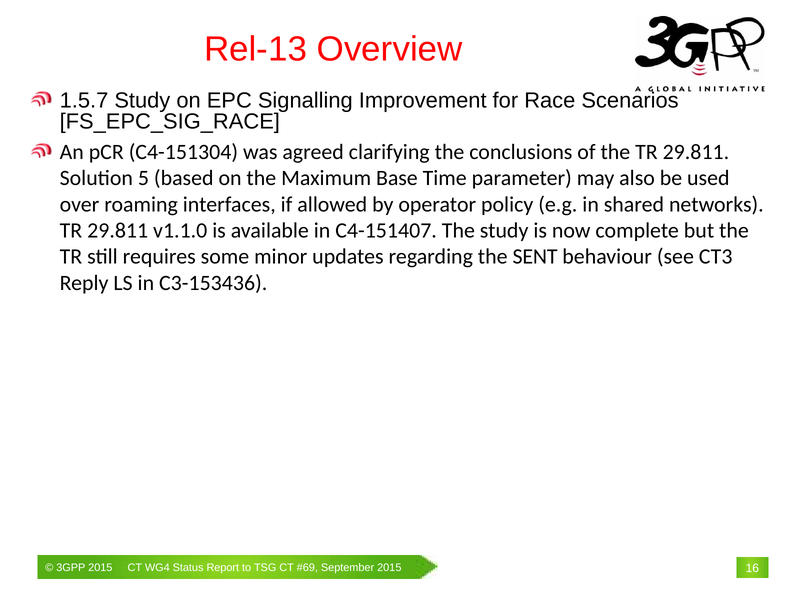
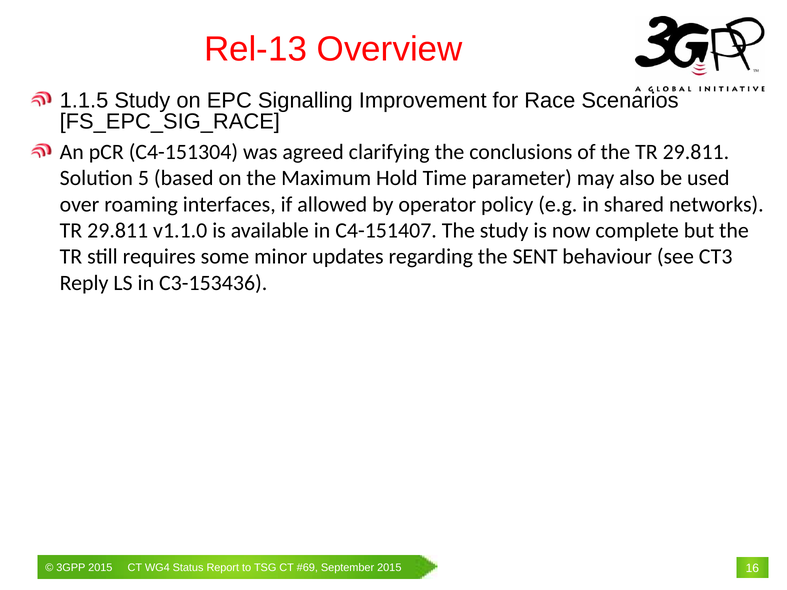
1.5.7: 1.5.7 -> 1.1.5
Base: Base -> Hold
